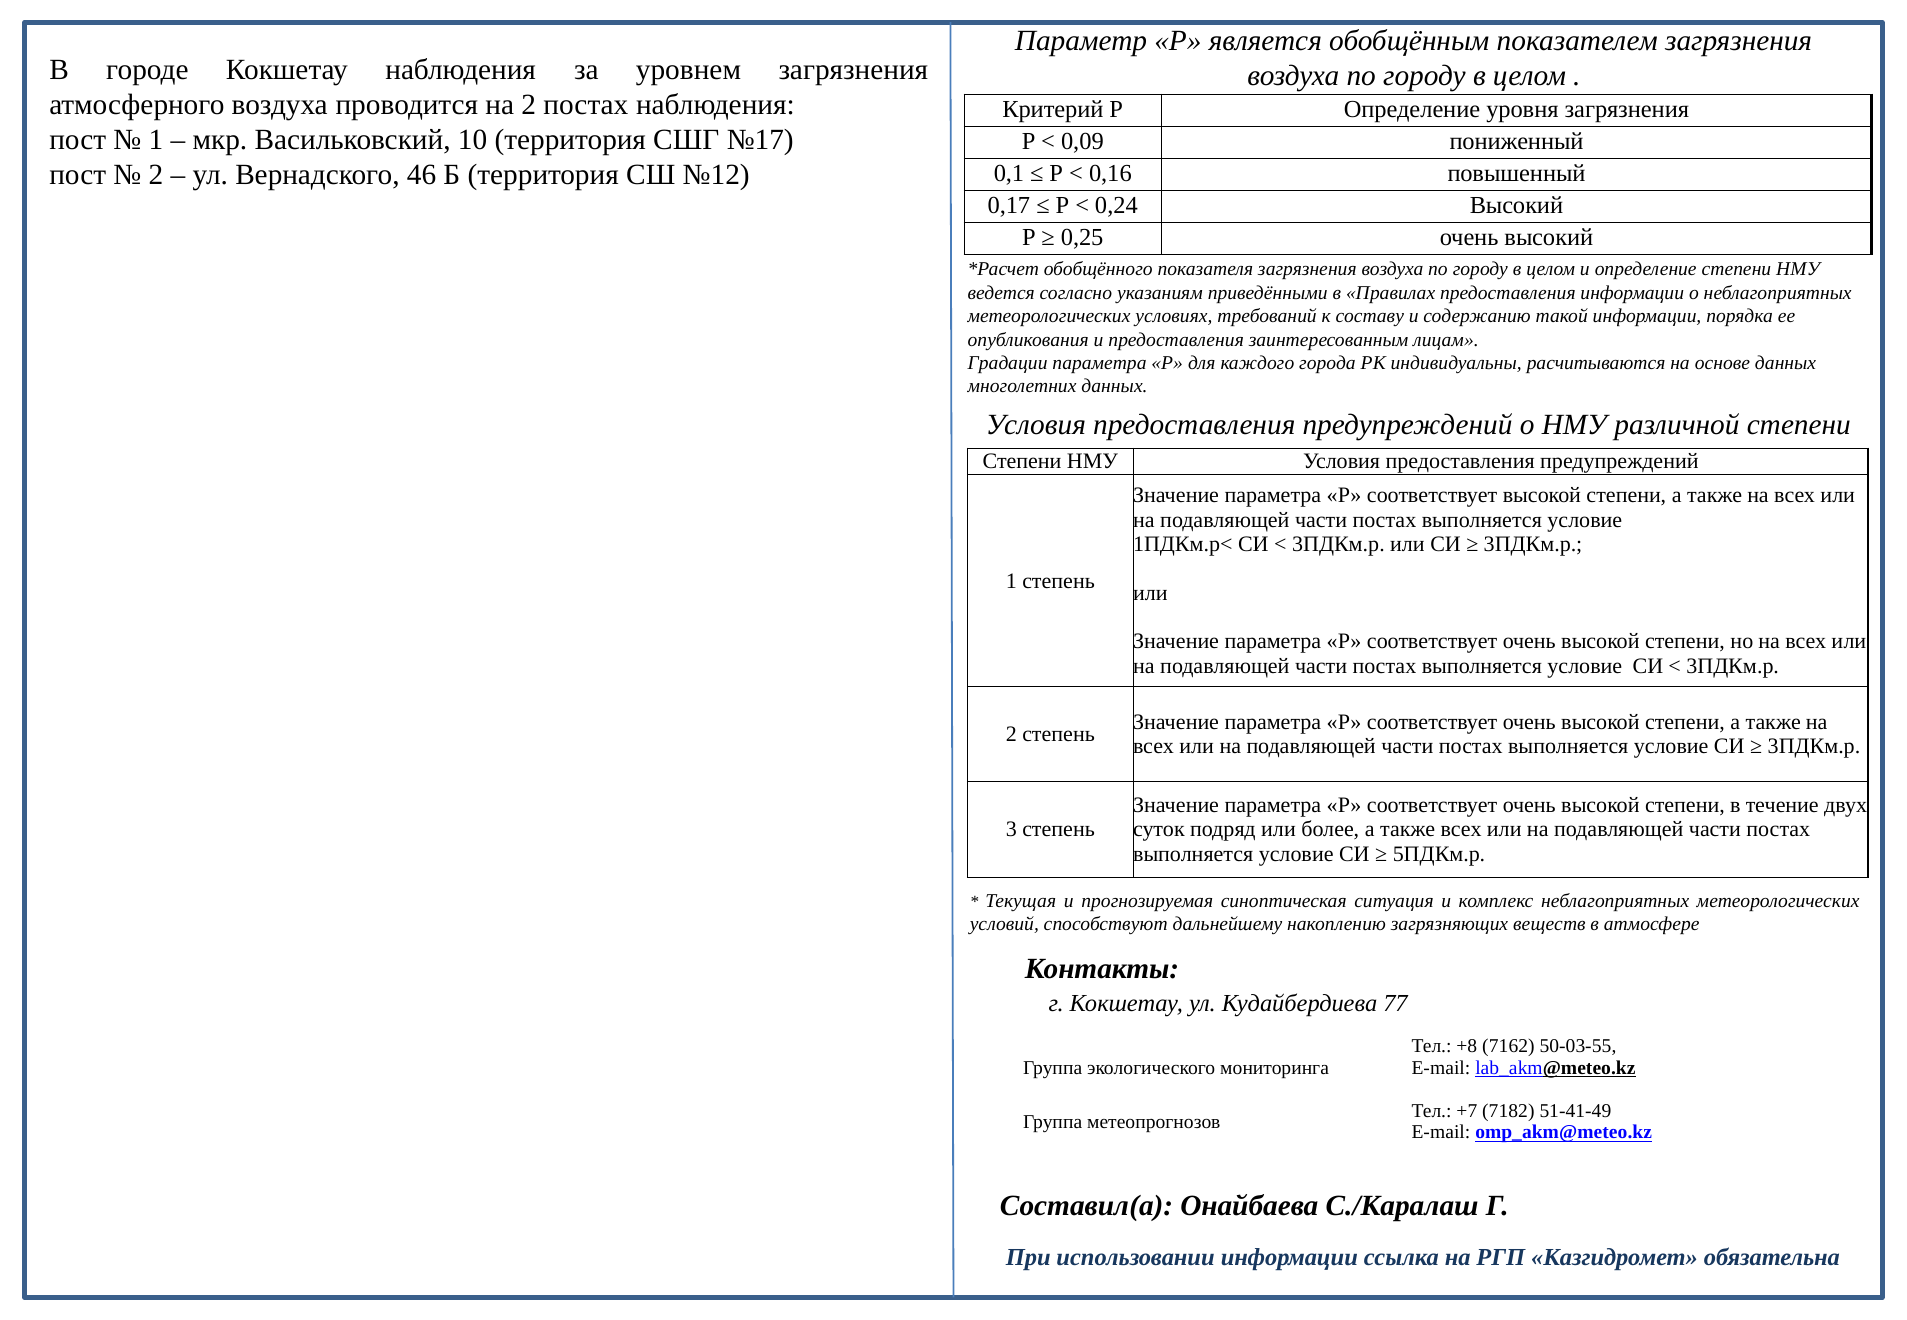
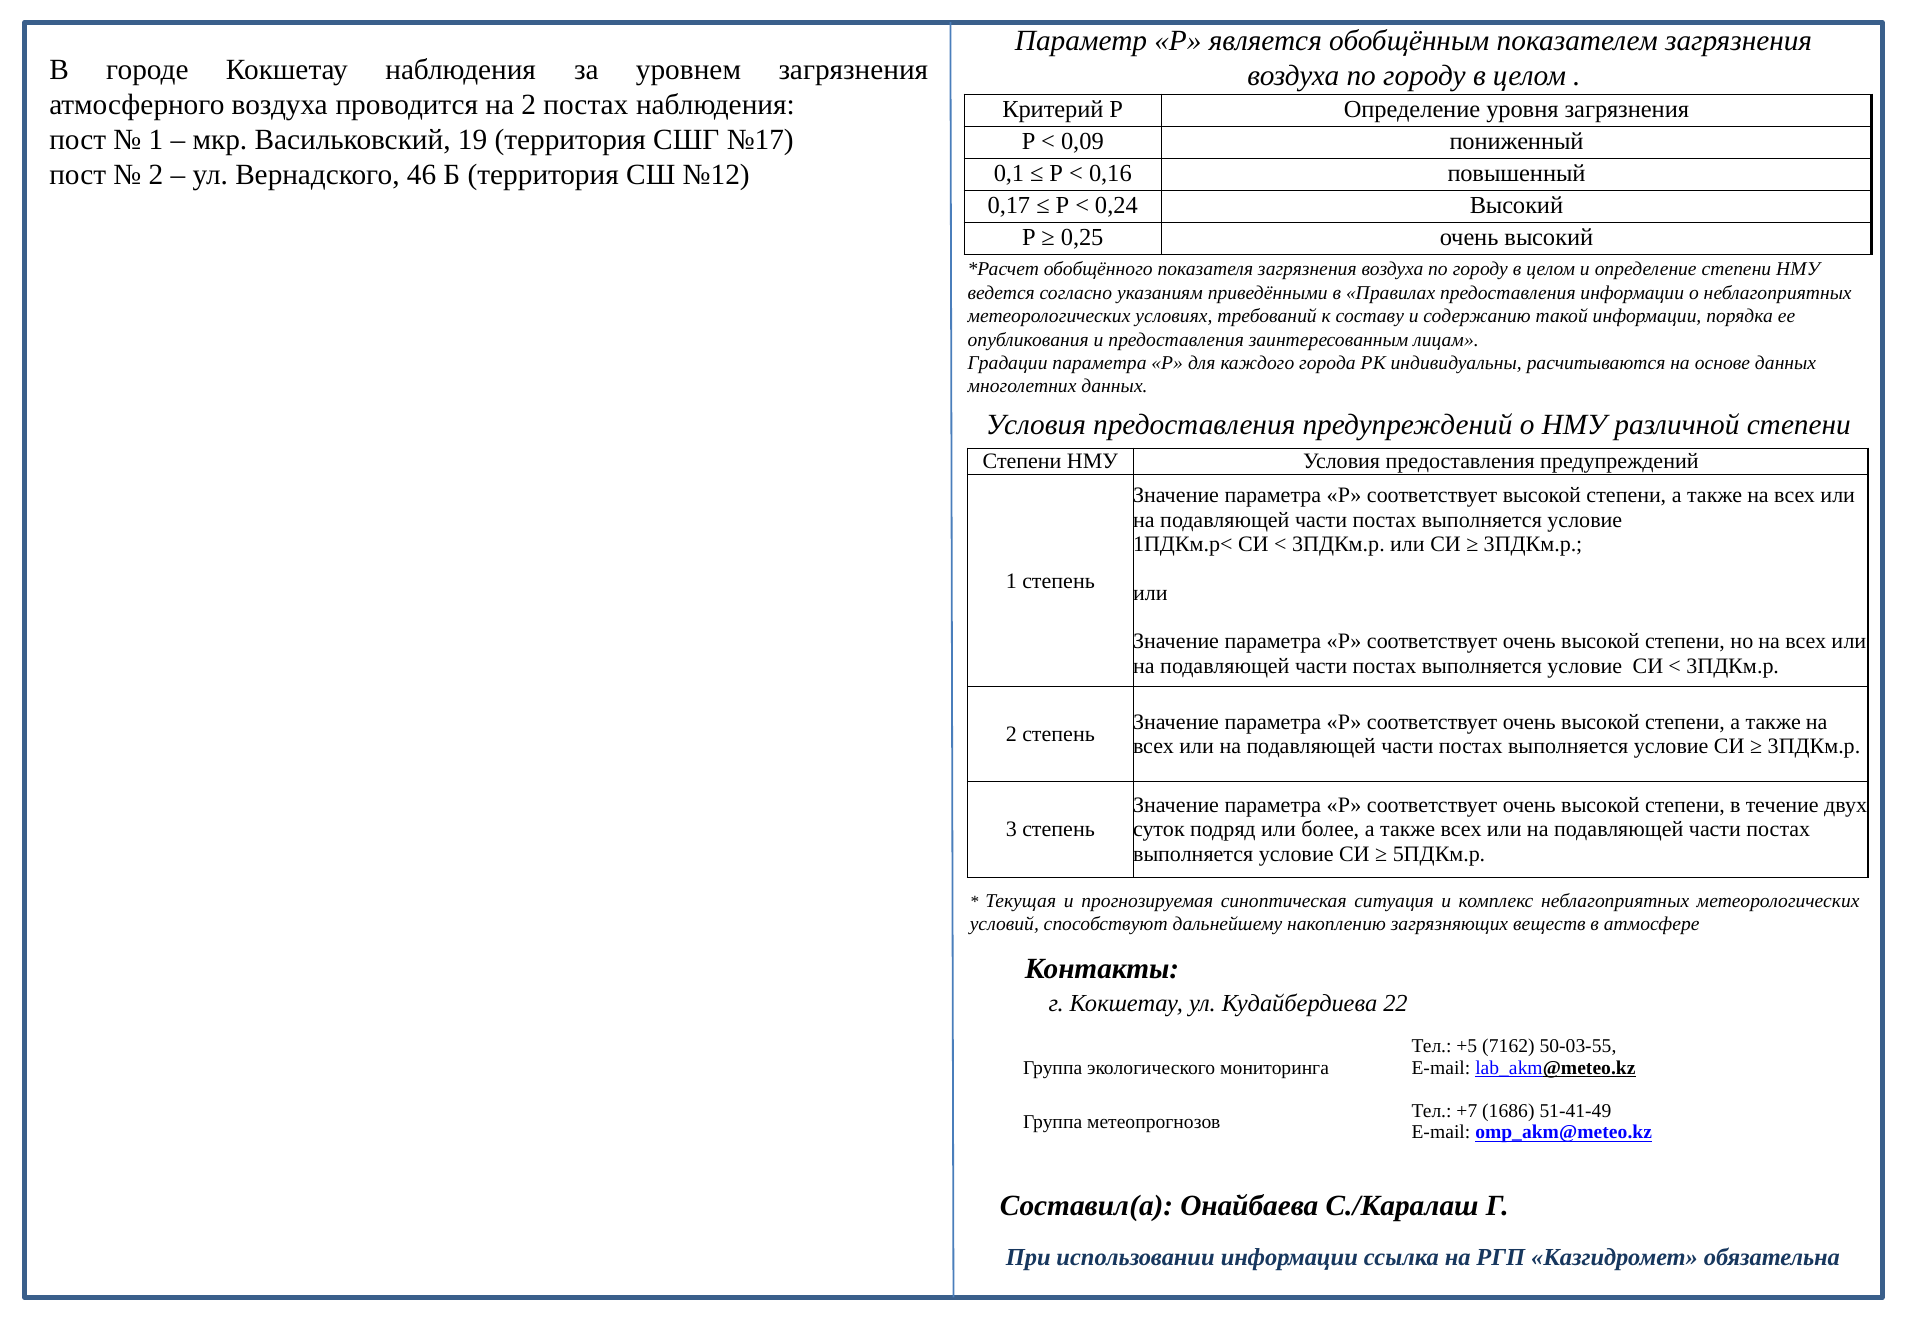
10: 10 -> 19
77: 77 -> 22
+8: +8 -> +5
7182: 7182 -> 1686
